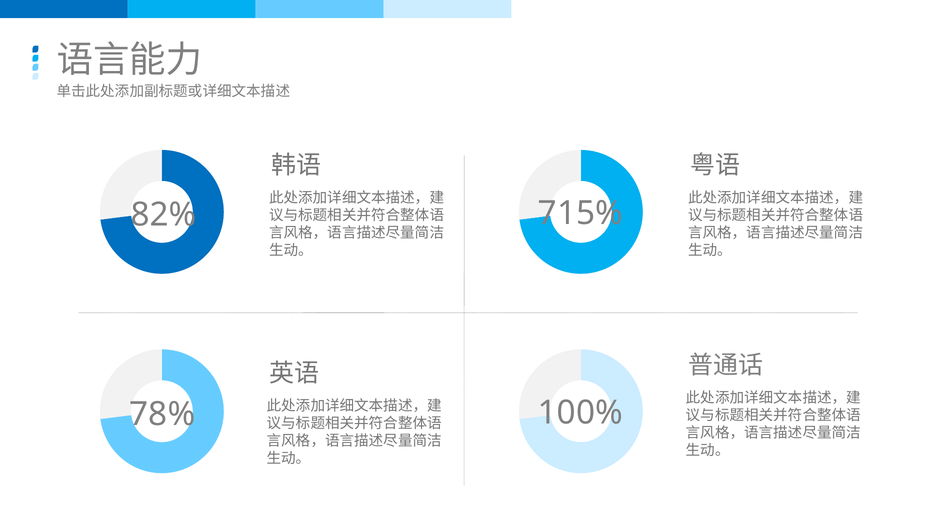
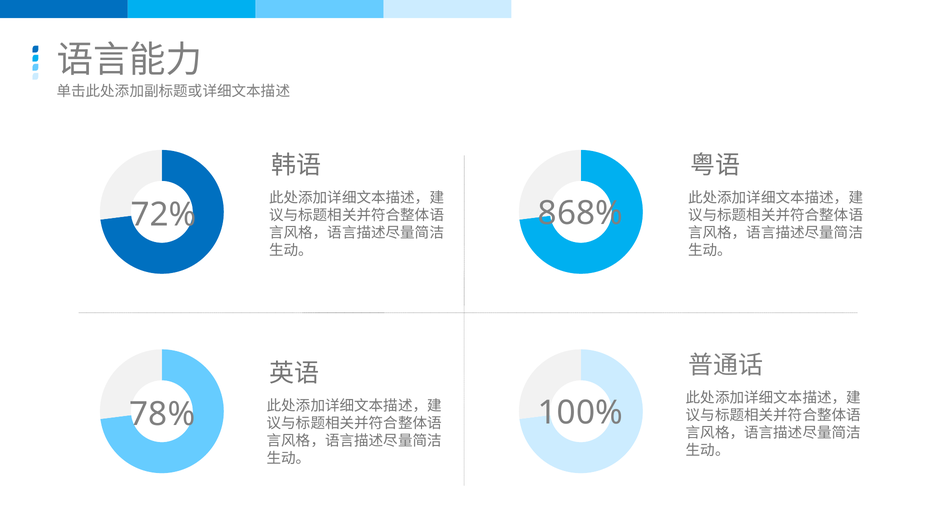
715%: 715% -> 868%
82%: 82% -> 72%
